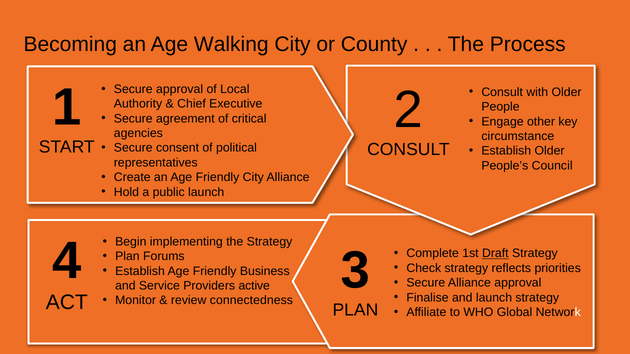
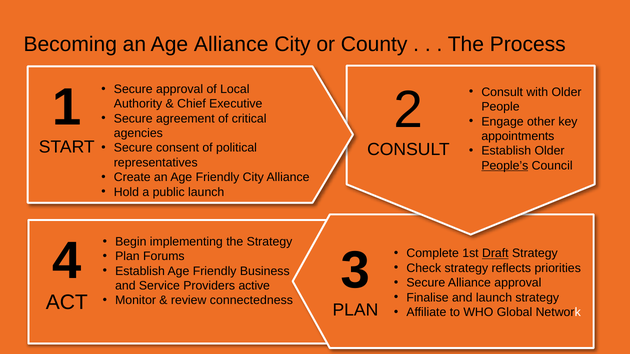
Age Walking: Walking -> Alliance
circumstance: circumstance -> appointments
People’s underline: none -> present
